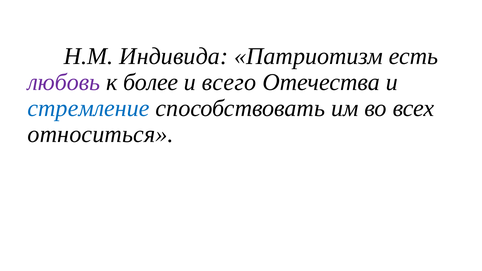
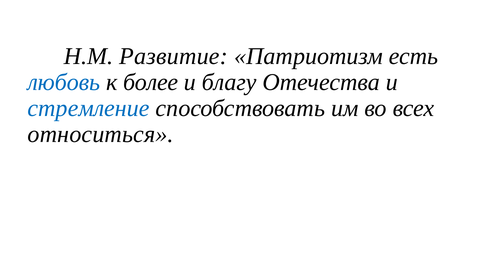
Индивида: Индивида -> Развитие
любовь colour: purple -> blue
всего: всего -> благу
